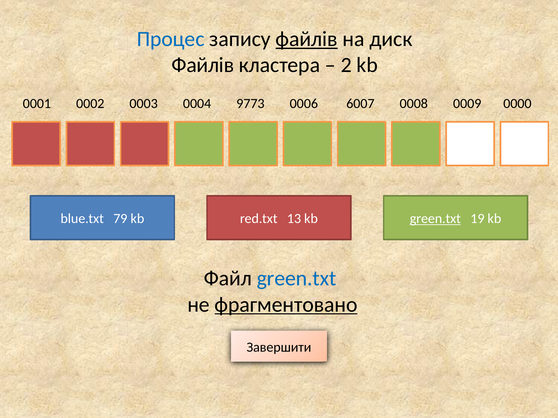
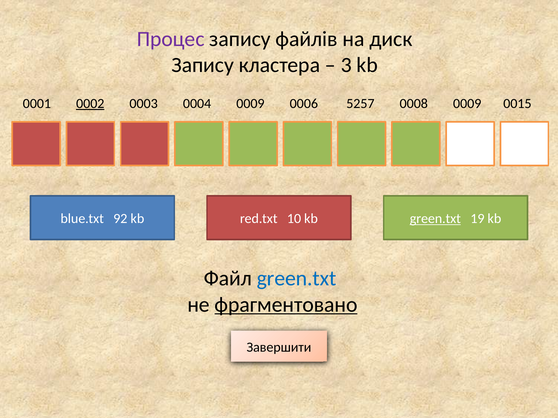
Процес colour: blue -> purple
файлів at (307, 39) underline: present -> none
Файлів at (203, 65): Файлів -> Запису
2: 2 -> 3
0002 underline: none -> present
0004 9773: 9773 -> 0009
6007: 6007 -> 5257
0000: 0000 -> 0015
79: 79 -> 92
13: 13 -> 10
